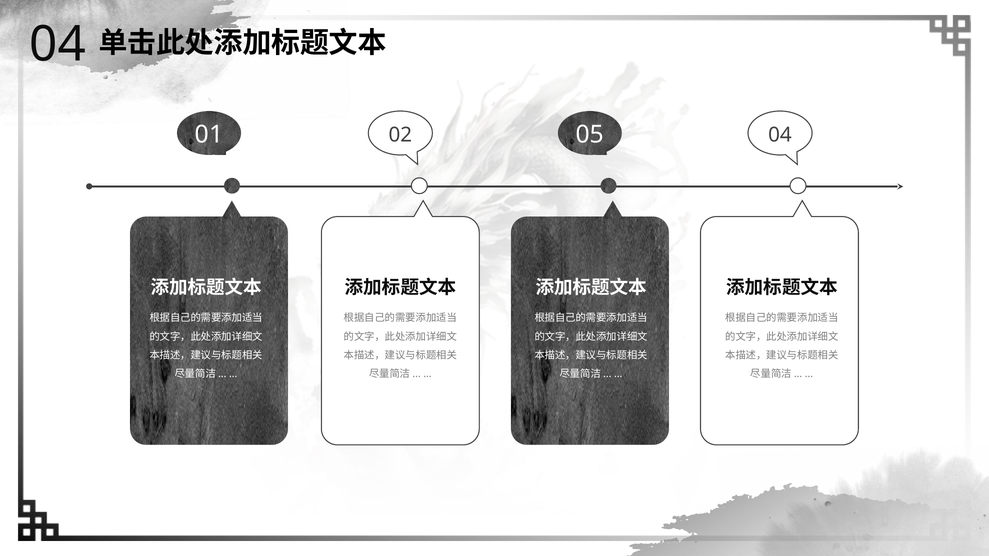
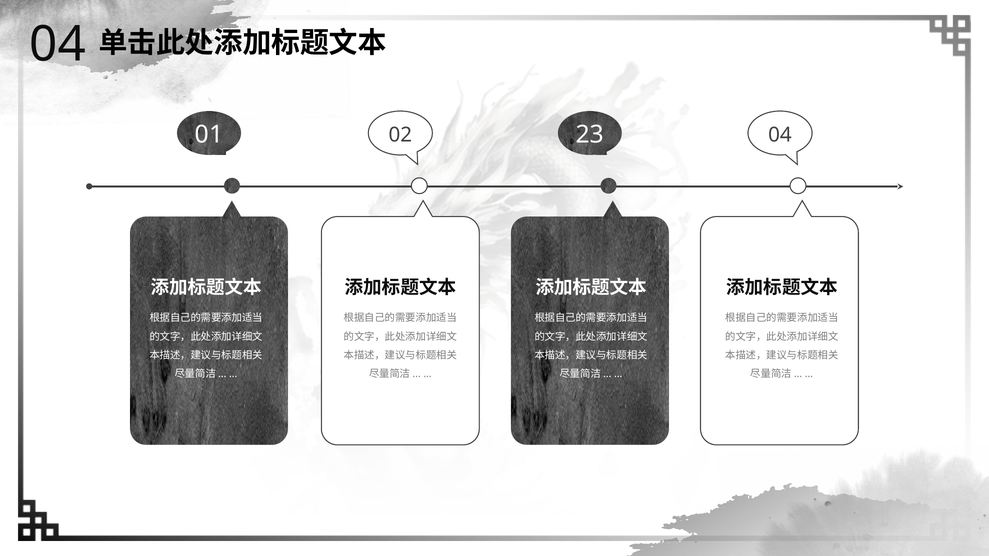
05: 05 -> 23
